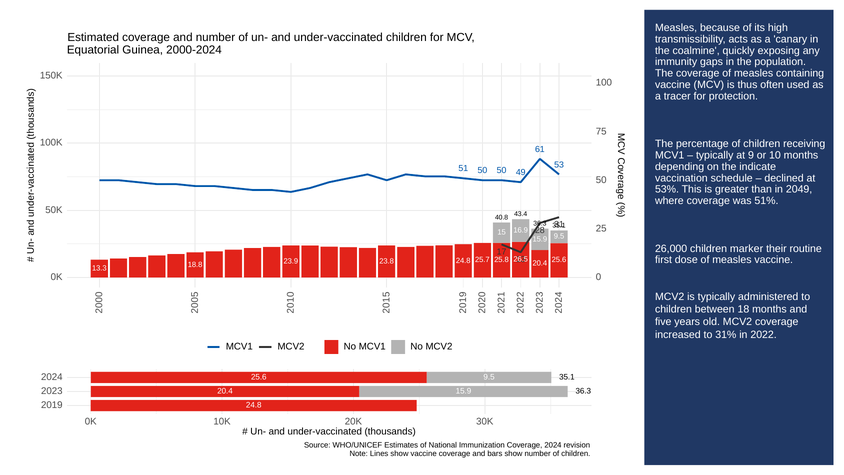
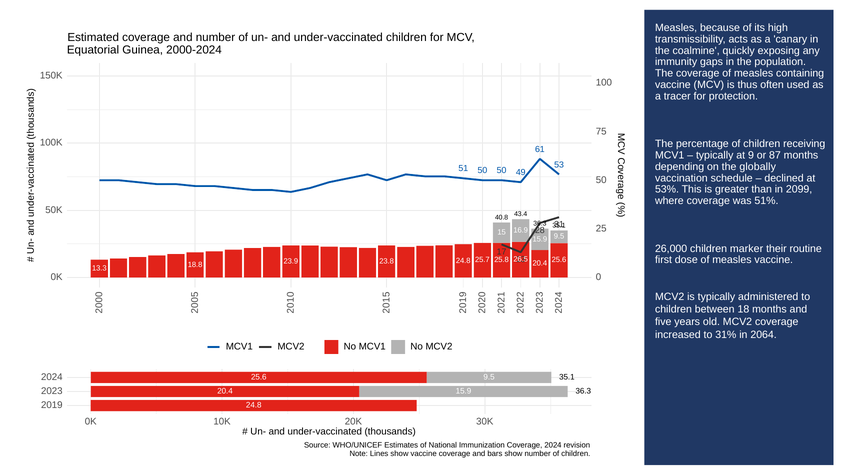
10: 10 -> 87
indicate: indicate -> globally
2049: 2049 -> 2099
2022: 2022 -> 2064
